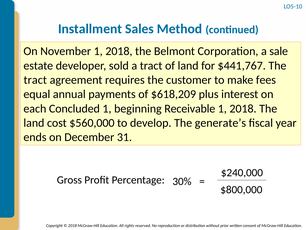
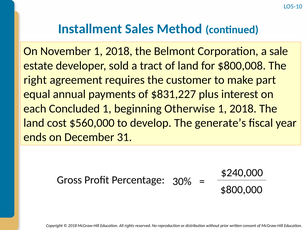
$441,767: $441,767 -> $800,008
tract at (35, 80): tract -> right
fees: fees -> part
$618,209: $618,209 -> $831,227
Receivable: Receivable -> Otherwise
